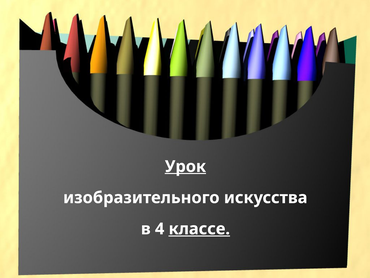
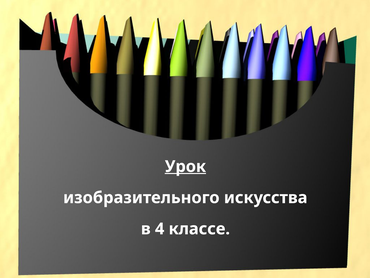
классе underline: present -> none
